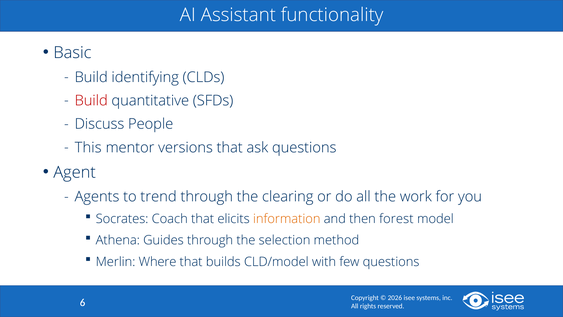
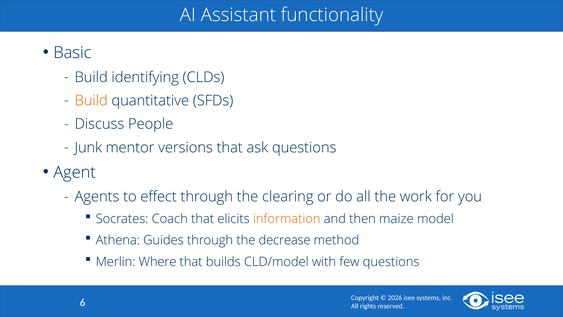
Build at (91, 101) colour: red -> orange
This: This -> Junk
trend: trend -> effect
forest: forest -> maize
selection: selection -> decrease
